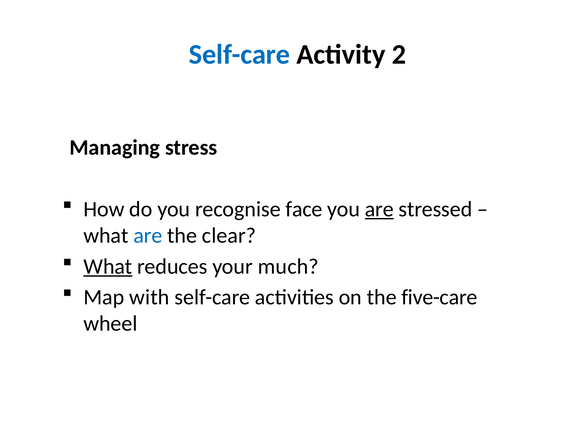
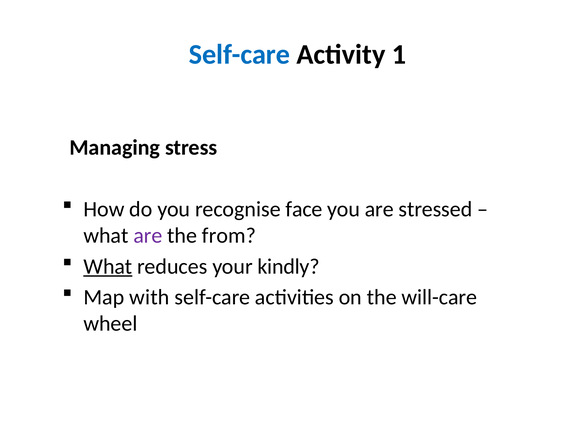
2: 2 -> 1
are at (379, 209) underline: present -> none
are at (148, 235) colour: blue -> purple
clear: clear -> from
much: much -> kindly
five-care: five-care -> will-care
